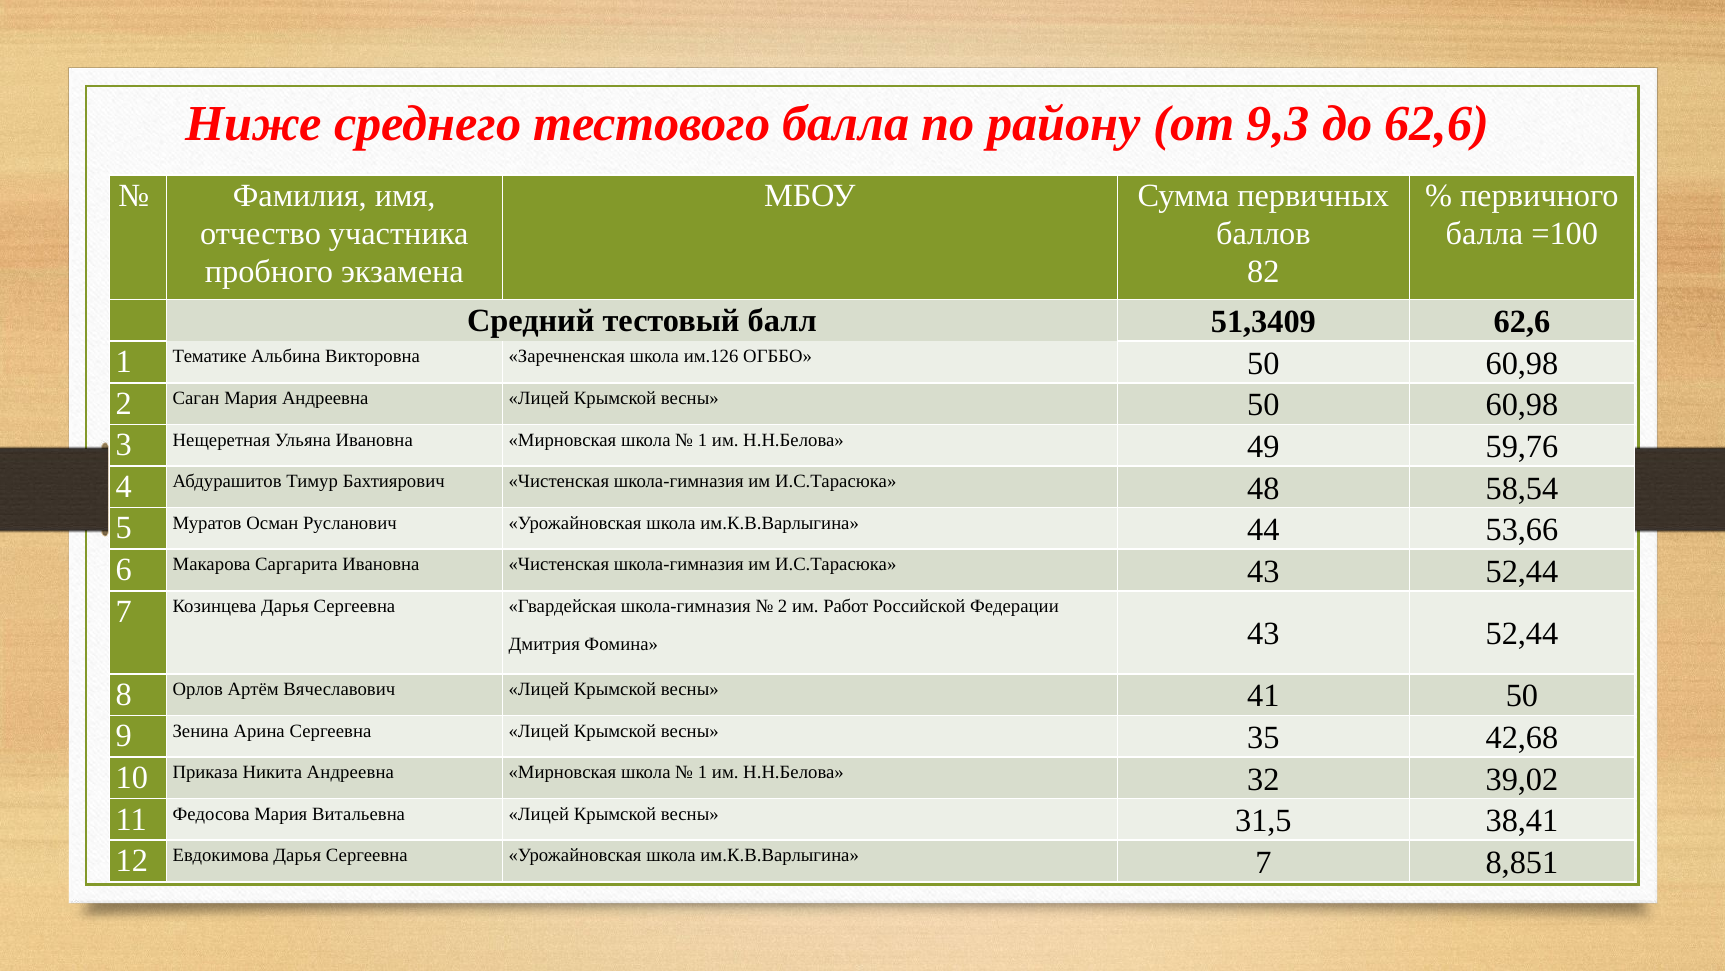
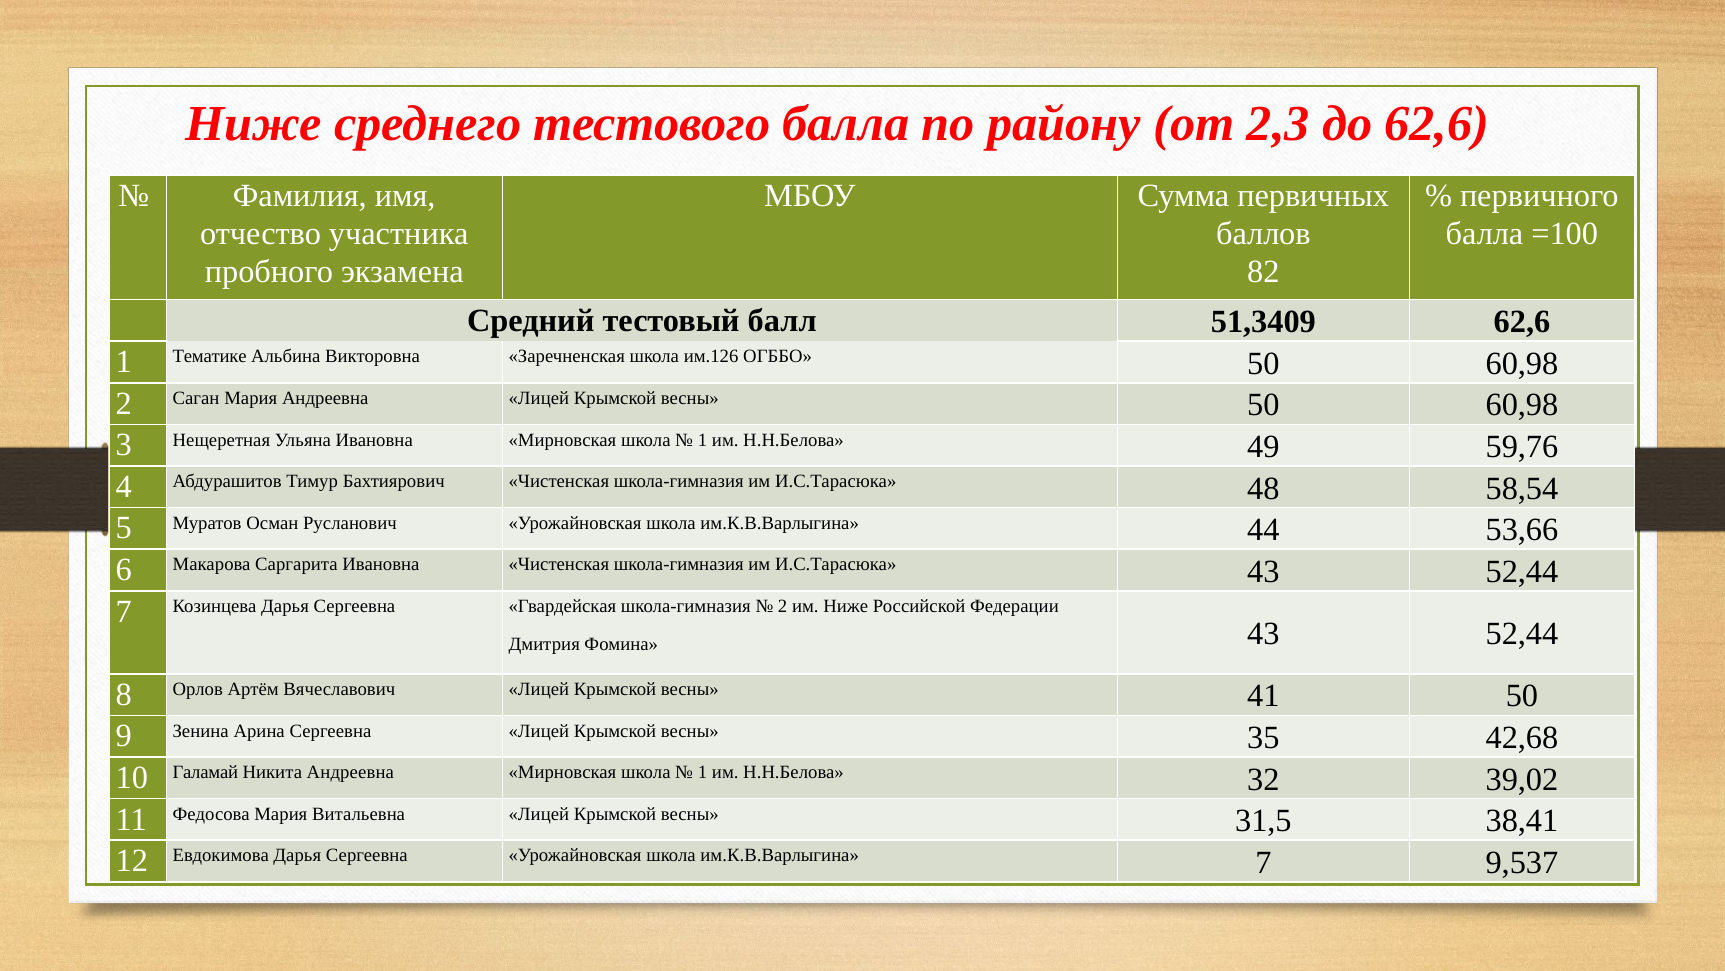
9,3: 9,3 -> 2,3
им Работ: Работ -> Ниже
Приказа: Приказа -> Галамай
8,851: 8,851 -> 9,537
